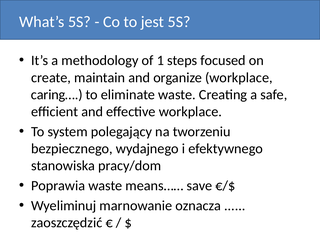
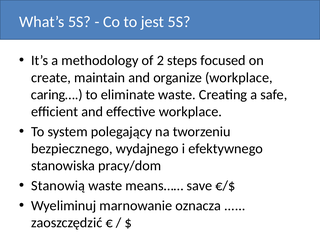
1: 1 -> 2
Poprawia: Poprawia -> Stanowią
